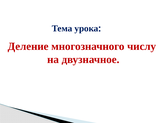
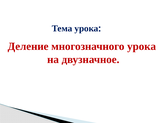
многозначного числу: числу -> урока
